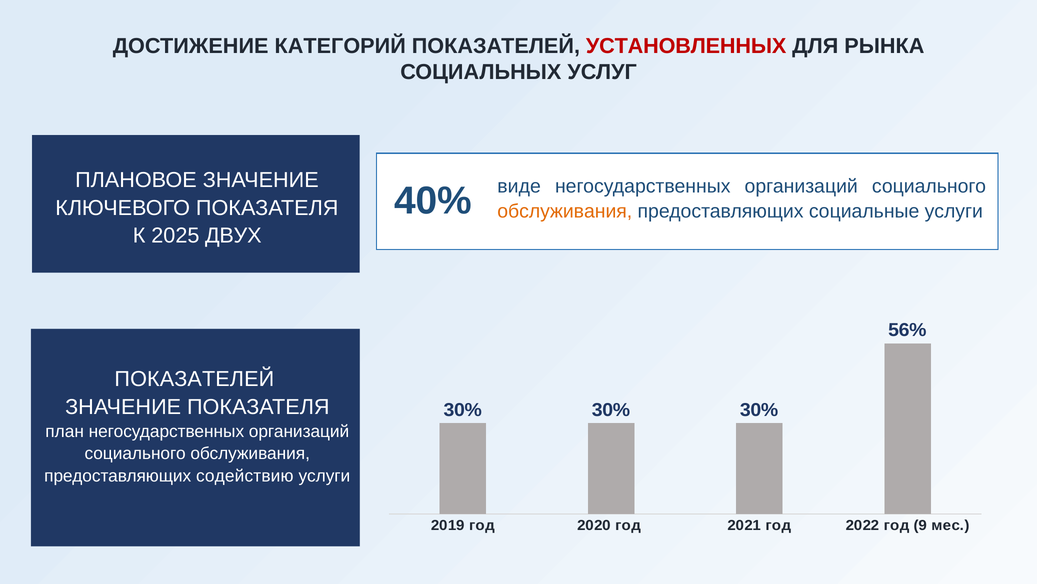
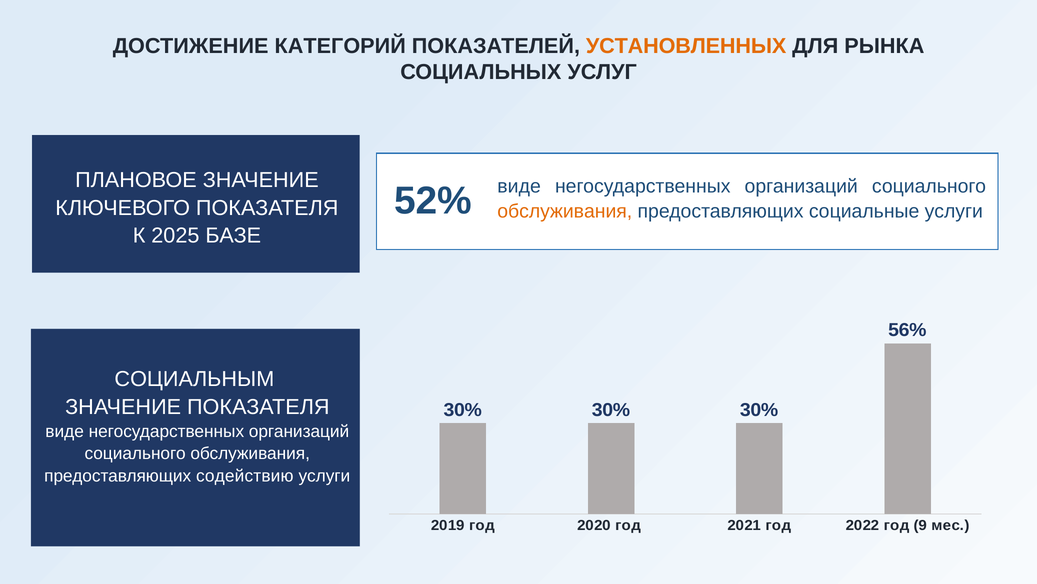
УСТАНОВЛЕННЫХ colour: red -> orange
40%: 40% -> 52%
ДВУХ: ДВУХ -> БАЗЕ
ПОКАЗАТЕЛЕЙ at (194, 379): ПОКАЗАТЕЛЕЙ -> СОЦИАЛЬНЫМ
план at (65, 431): план -> виде
